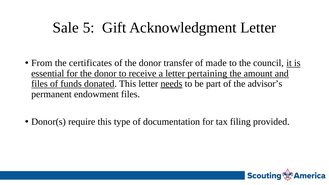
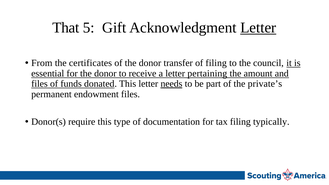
Sale: Sale -> That
Letter at (258, 28) underline: none -> present
of made: made -> filing
advisor’s: advisor’s -> private’s
provided: provided -> typically
